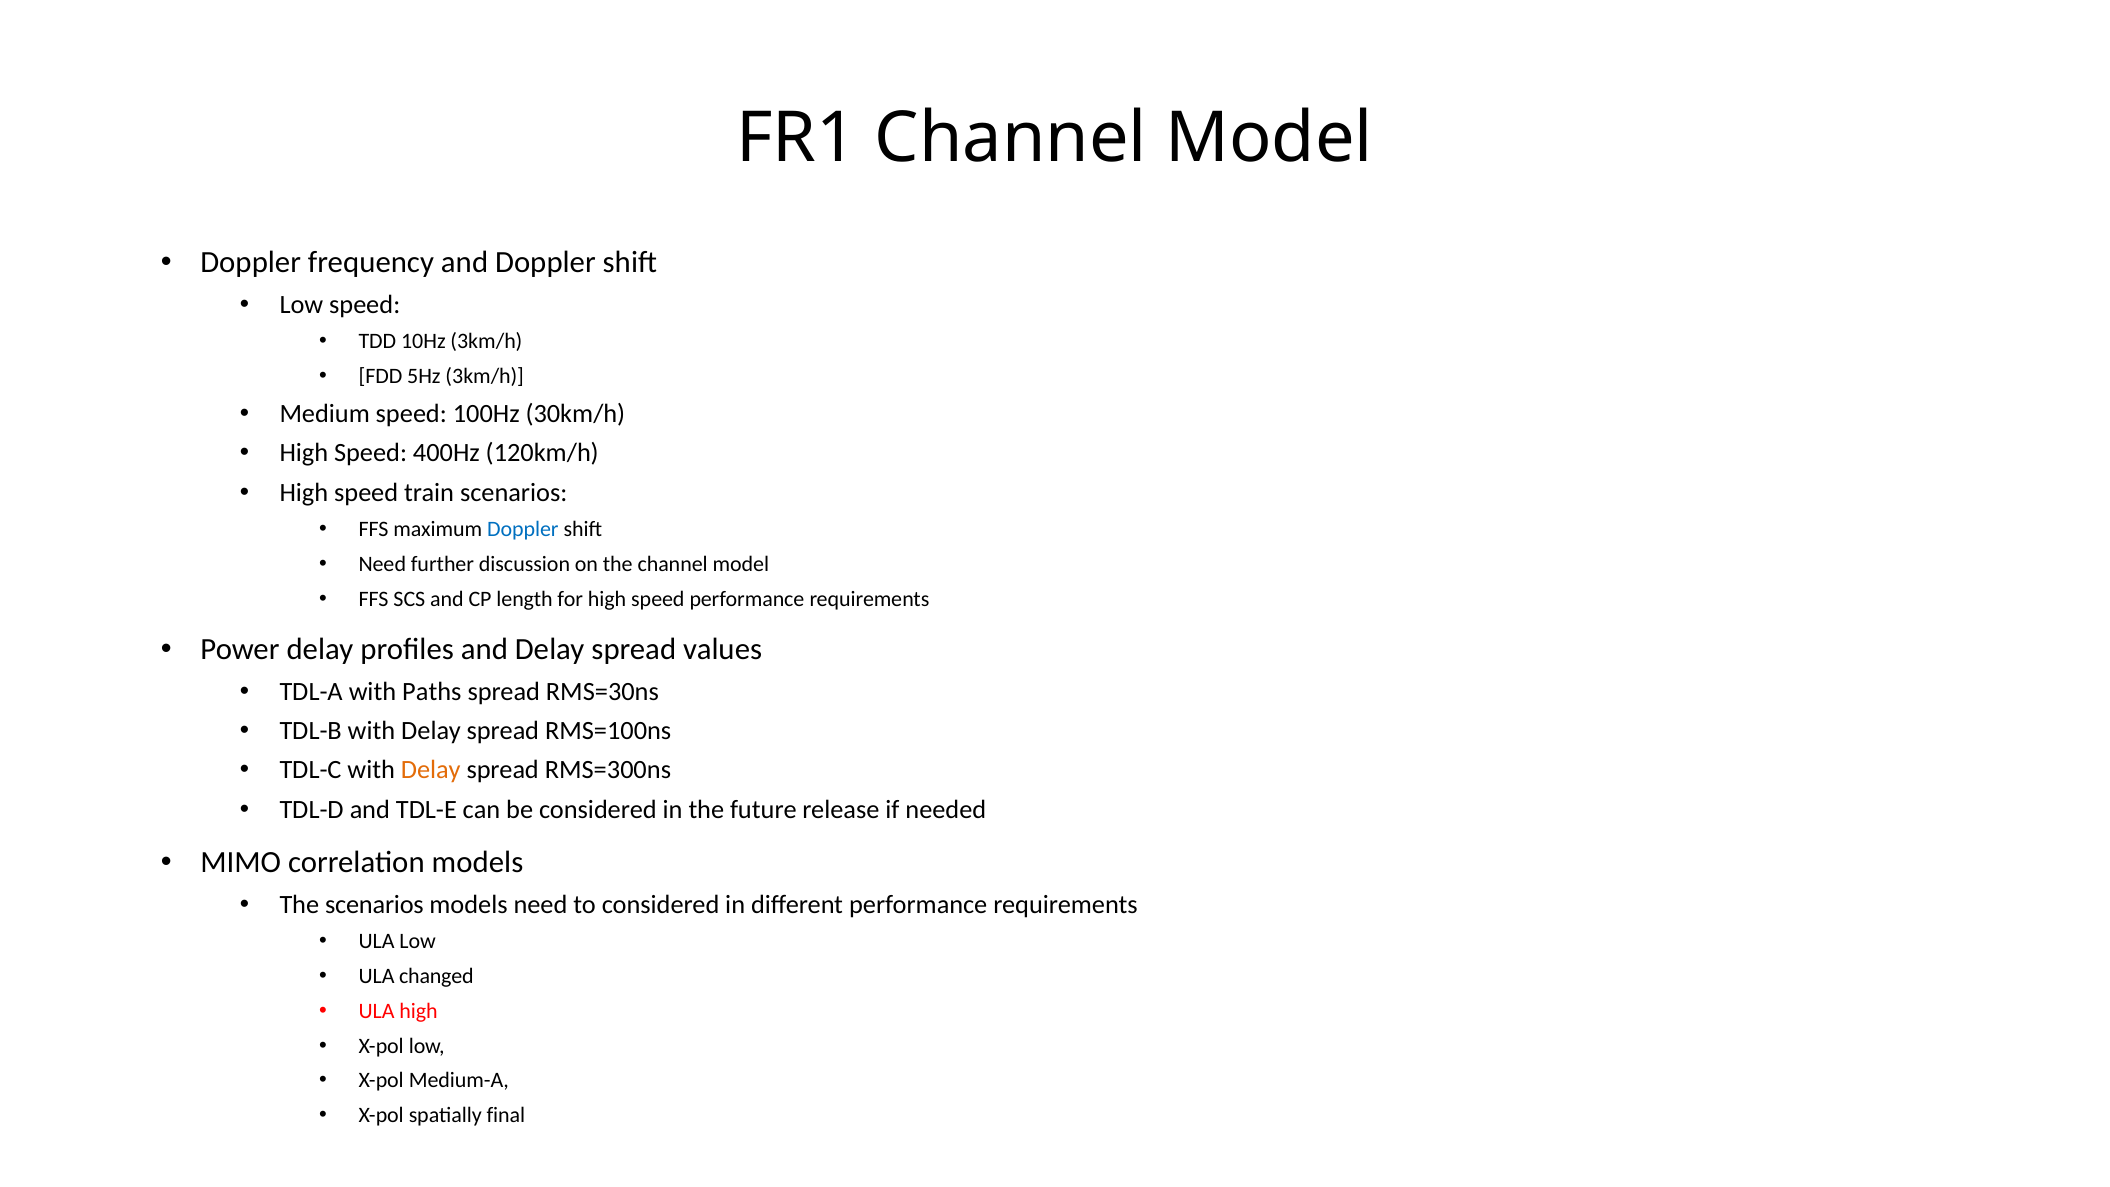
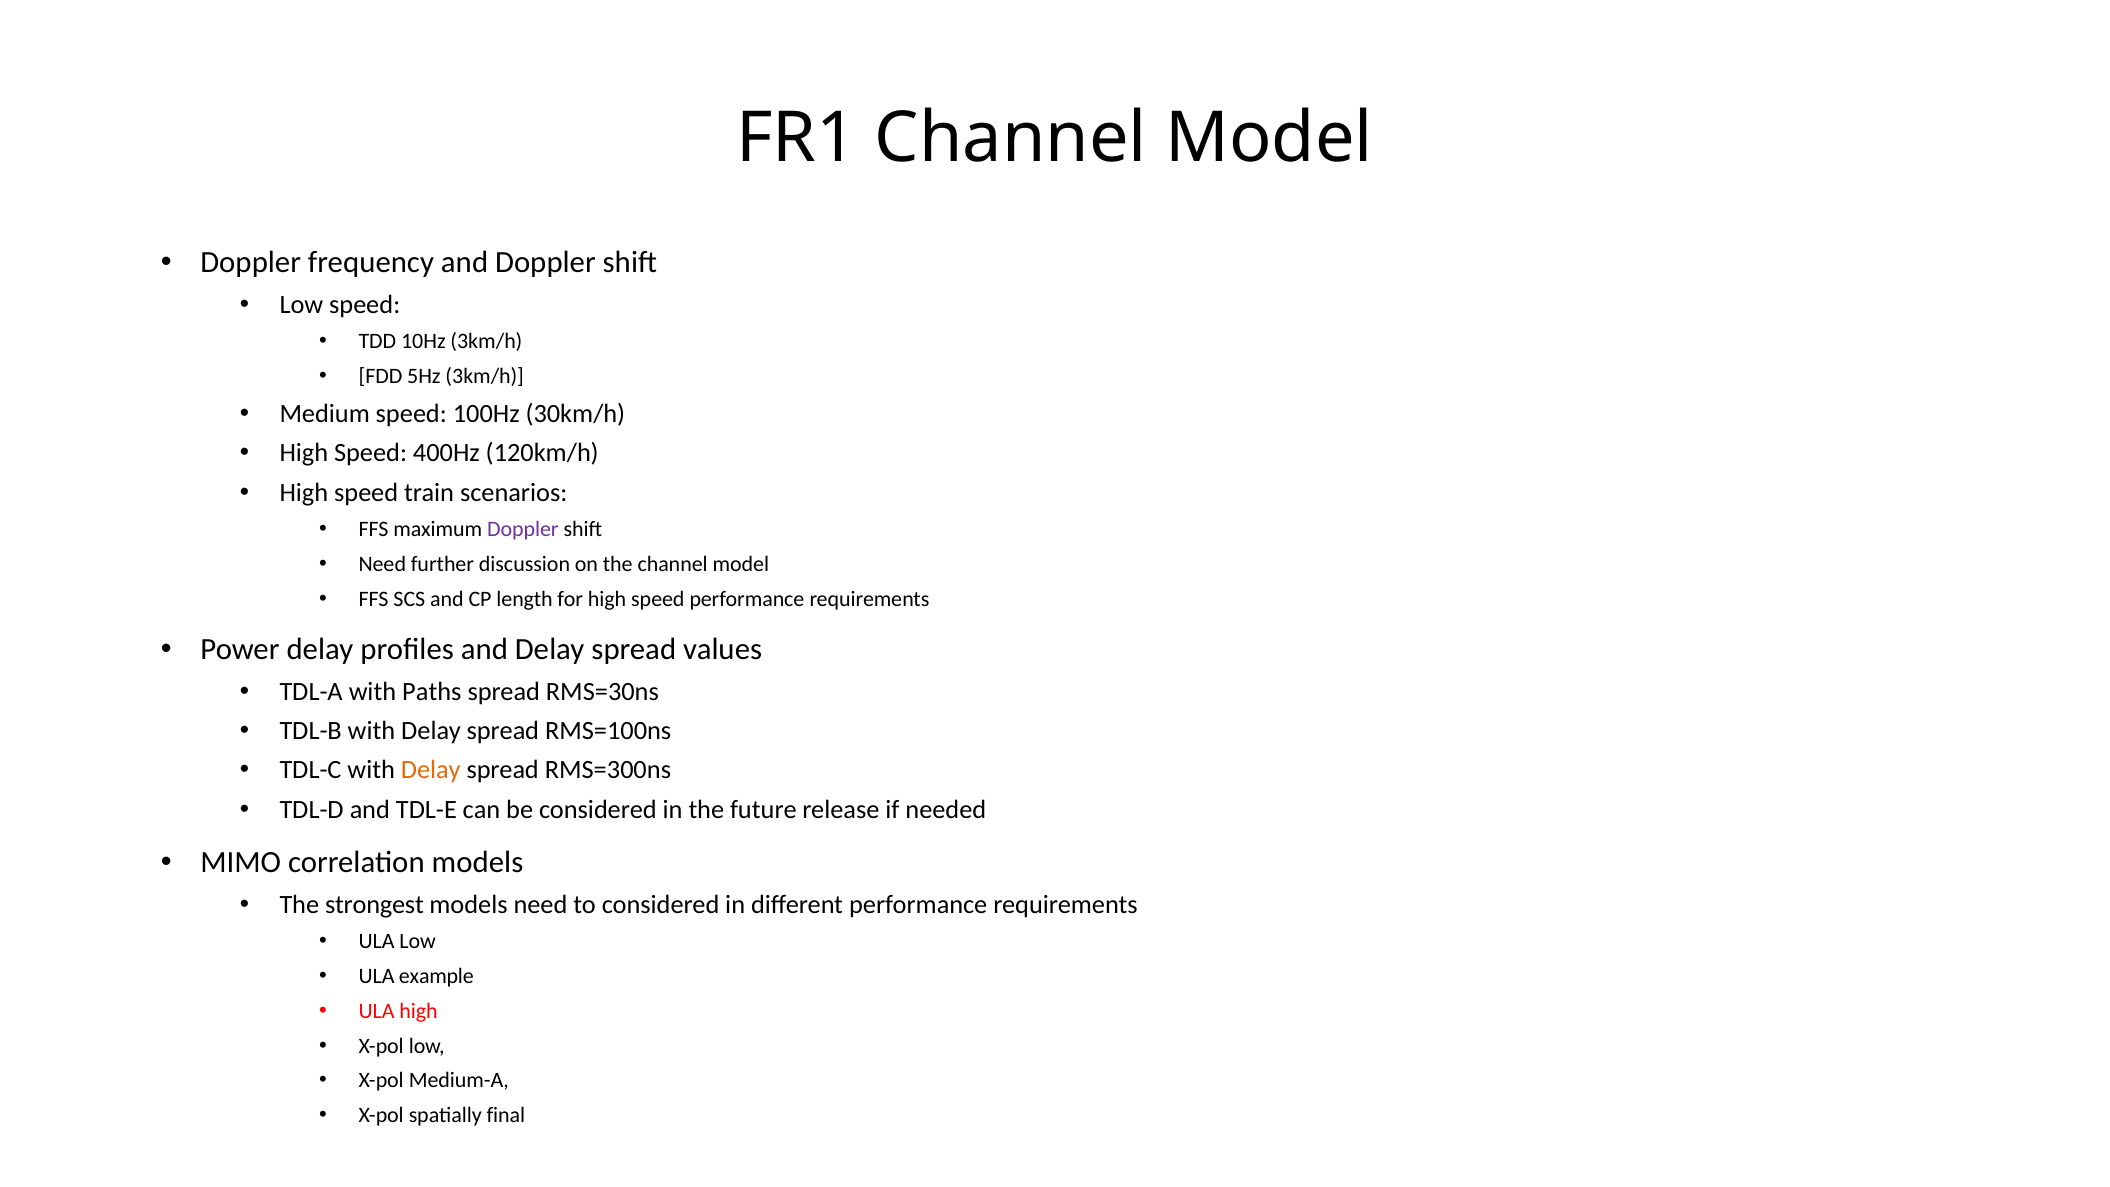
Doppler at (523, 529) colour: blue -> purple
The scenarios: scenarios -> strongest
changed: changed -> example
